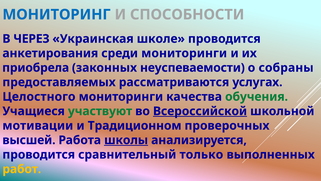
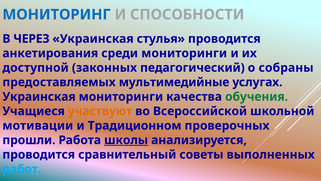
школе: школе -> стулья
приобрела: приобрела -> доступной
неуспеваемости: неуспеваемости -> педагогический
рассматриваются: рассматриваются -> мультимедийные
Целостного at (39, 96): Целостного -> Украинская
участвуют colour: green -> orange
Всероссийской underline: present -> none
высшей: высшей -> прошли
только: только -> советы
работ colour: yellow -> light blue
